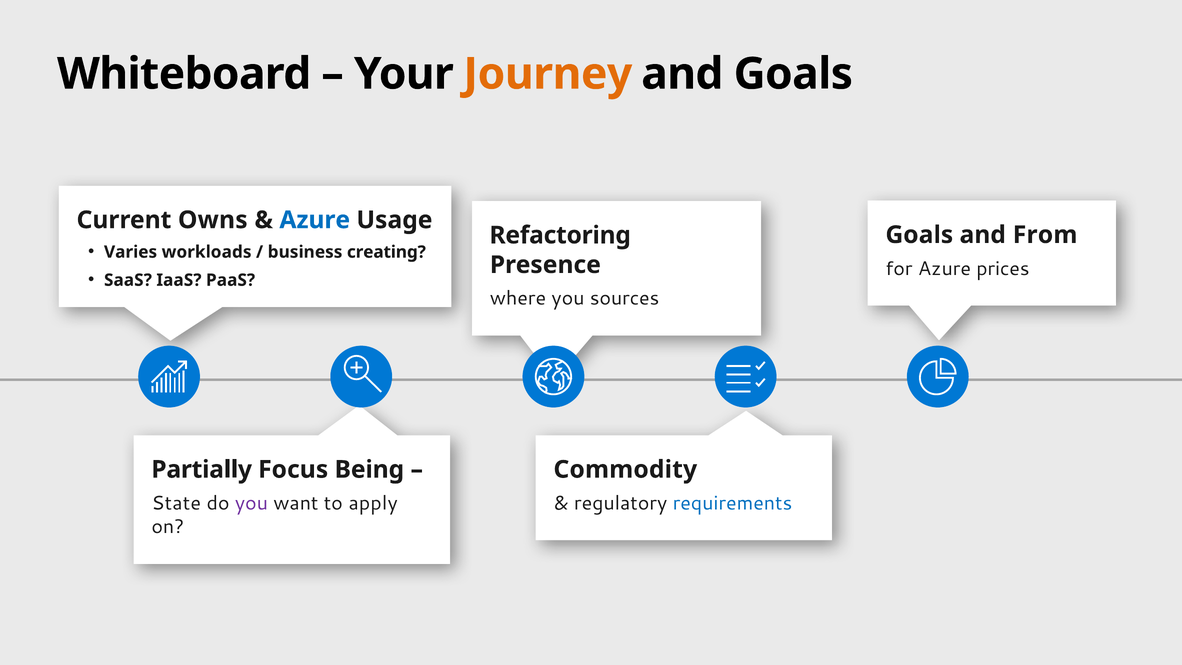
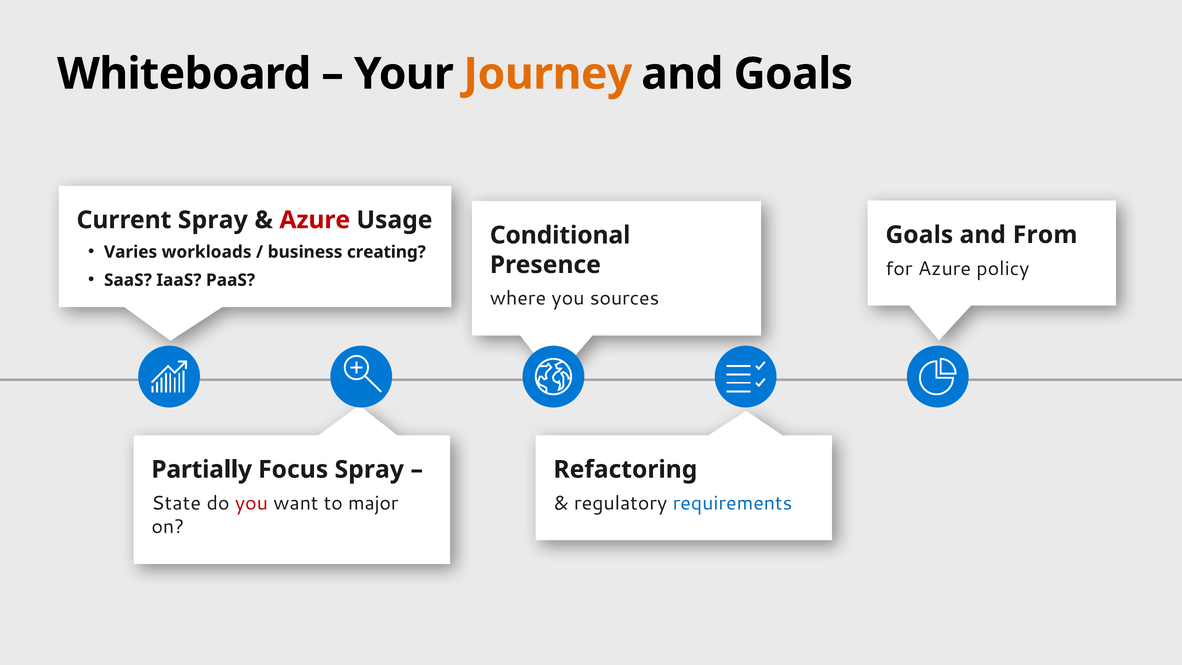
Current Owns: Owns -> Spray
Azure at (315, 220) colour: blue -> red
Refactoring: Refactoring -> Conditional
prices: prices -> policy
Commodity: Commodity -> Refactoring
Focus Being: Being -> Spray
you at (251, 503) colour: purple -> red
apply: apply -> major
